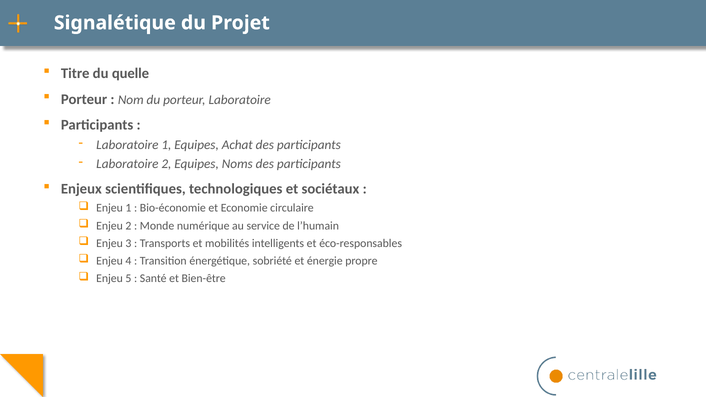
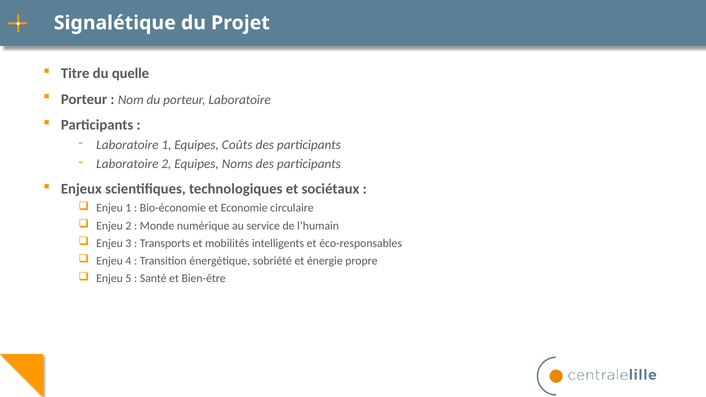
Achat: Achat -> Coûts
